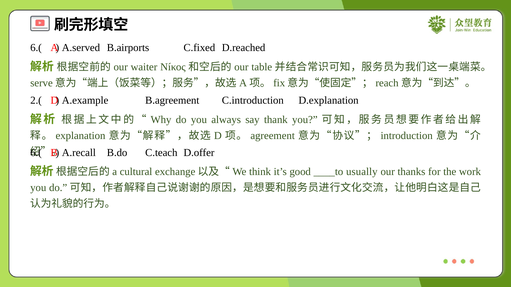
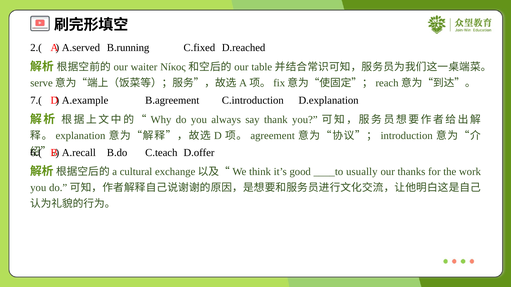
6.( at (36, 48): 6.( -> 2.(
B.airports: B.airports -> B.running
2.(: 2.( -> 7.(
